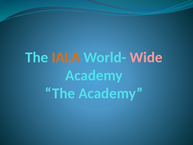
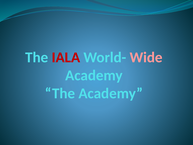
IALA colour: orange -> red
